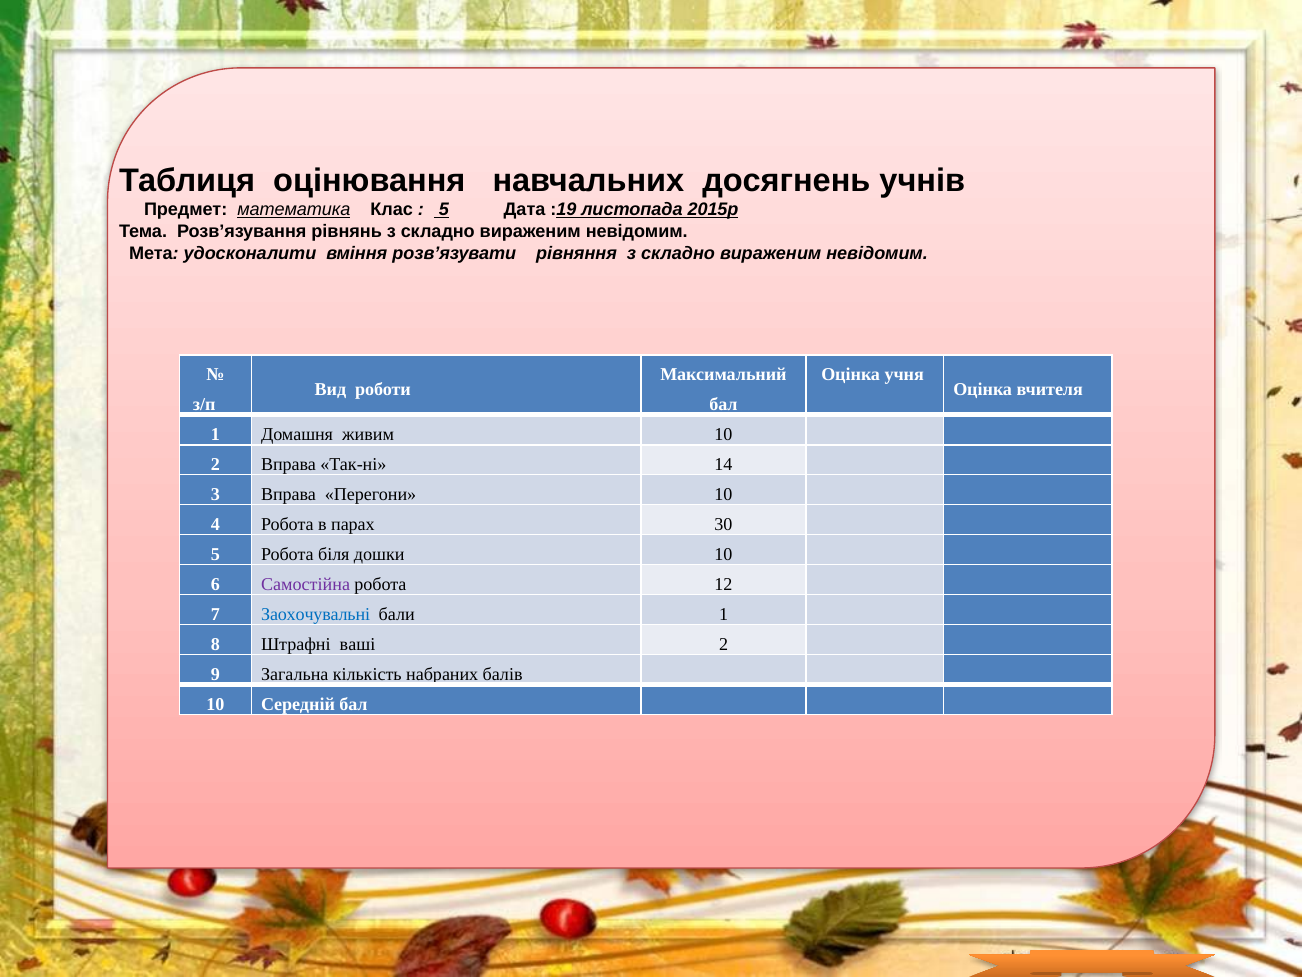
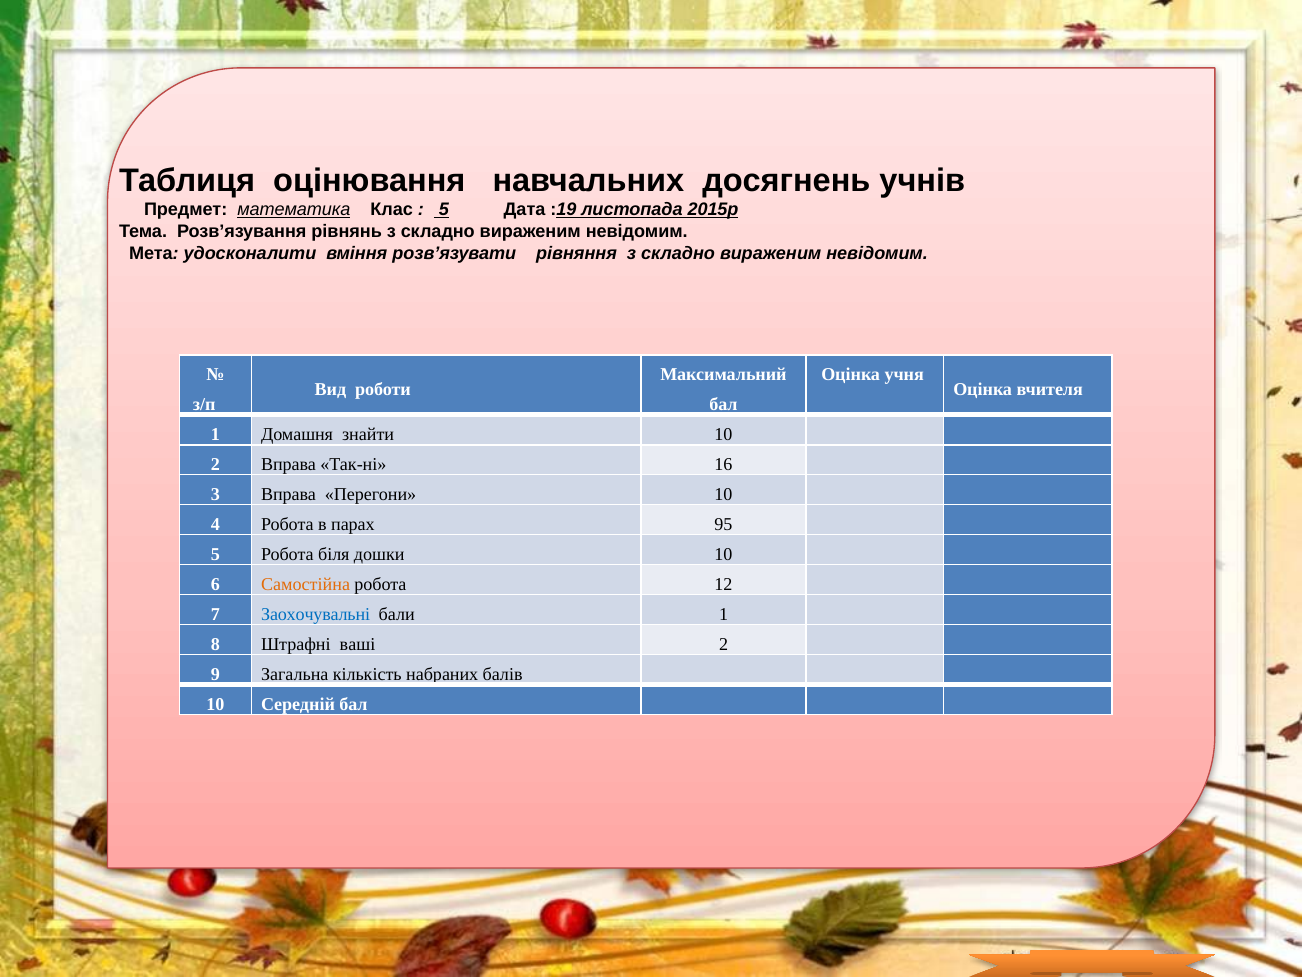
живим: живим -> знайти
14: 14 -> 16
30: 30 -> 95
Самостійна colour: purple -> orange
